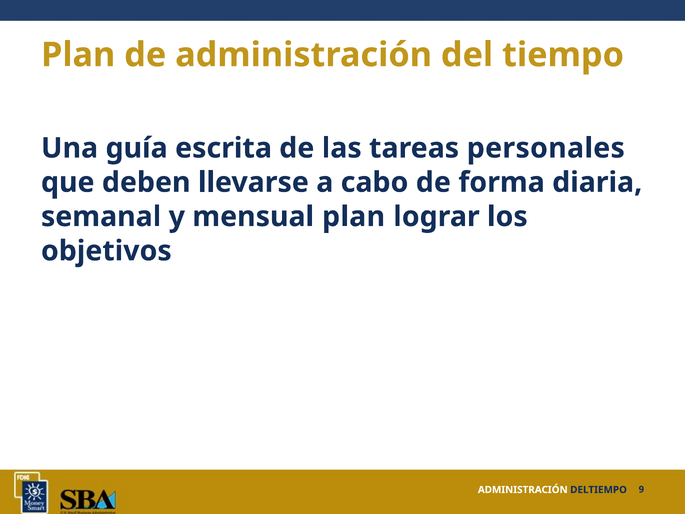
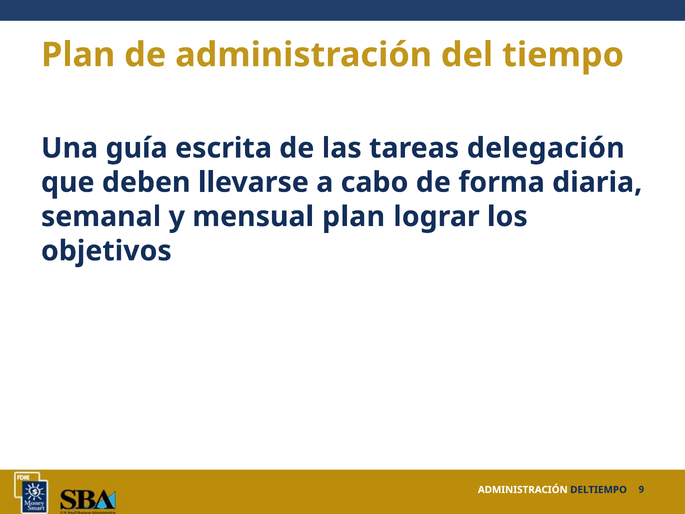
personales: personales -> delegación
